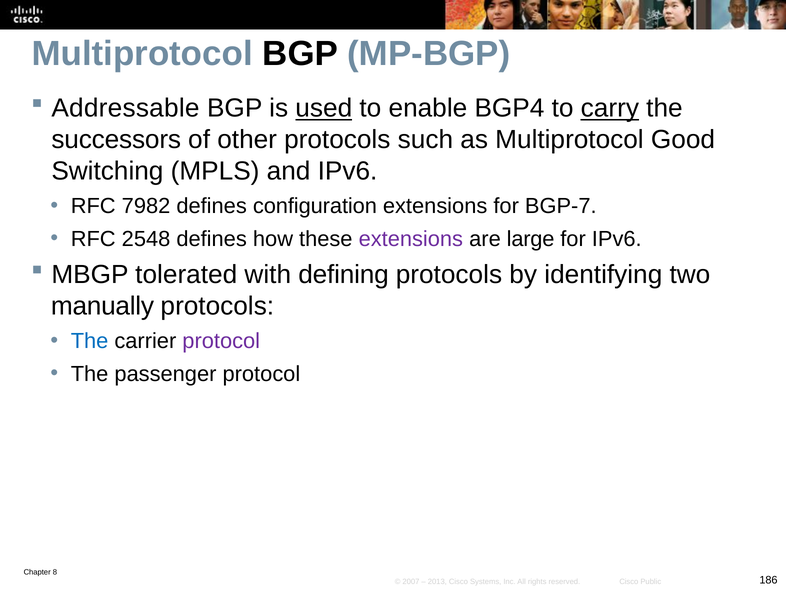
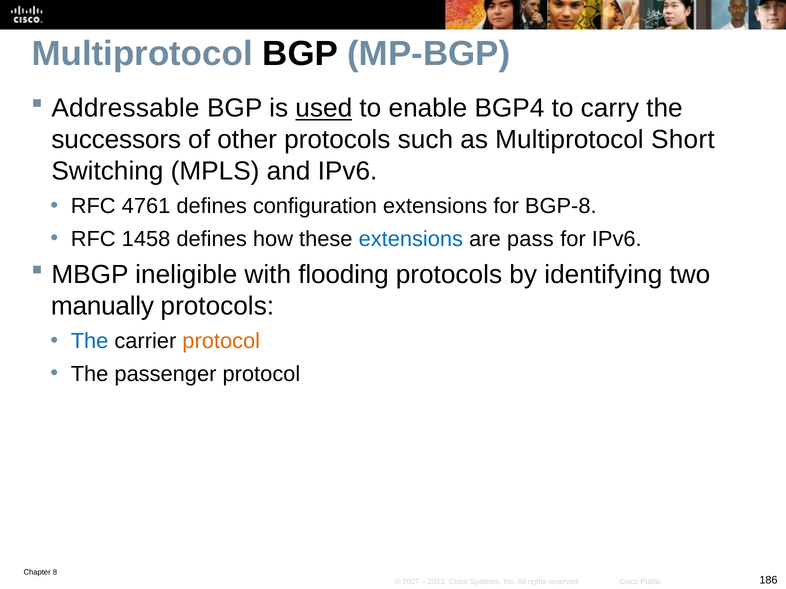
carry underline: present -> none
Good: Good -> Short
7982: 7982 -> 4761
BGP-7: BGP-7 -> BGP-8
2548: 2548 -> 1458
extensions at (411, 239) colour: purple -> blue
large: large -> pass
tolerated: tolerated -> ineligible
defining: defining -> flooding
protocol at (221, 341) colour: purple -> orange
